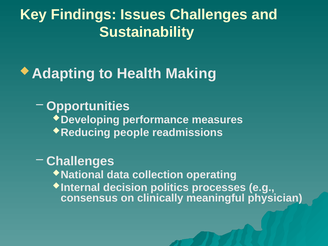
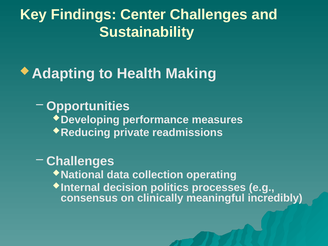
Issues: Issues -> Center
people: people -> private
physician: physician -> incredibly
